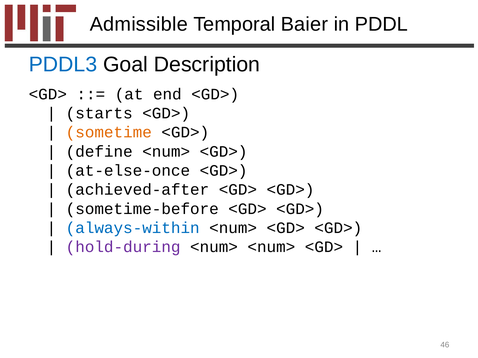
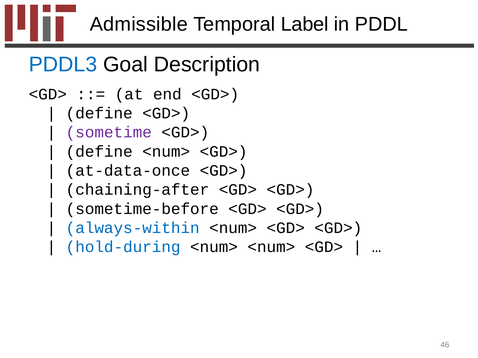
Baier: Baier -> Label
starts at (99, 113): starts -> define
sometime colour: orange -> purple
at-else-once: at-else-once -> at-data-once
achieved-after: achieved-after -> chaining-after
hold-during colour: purple -> blue
